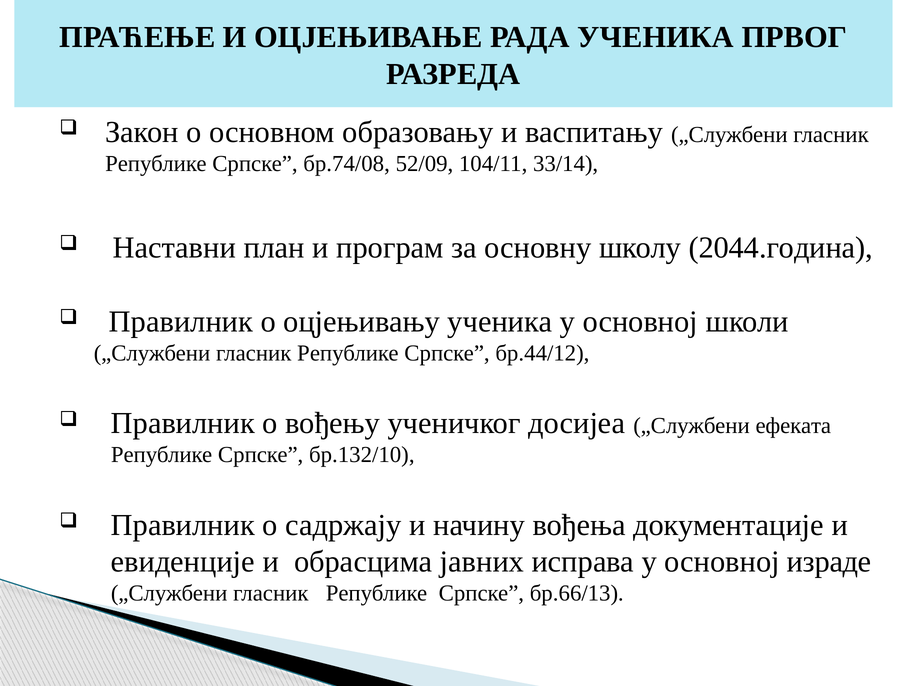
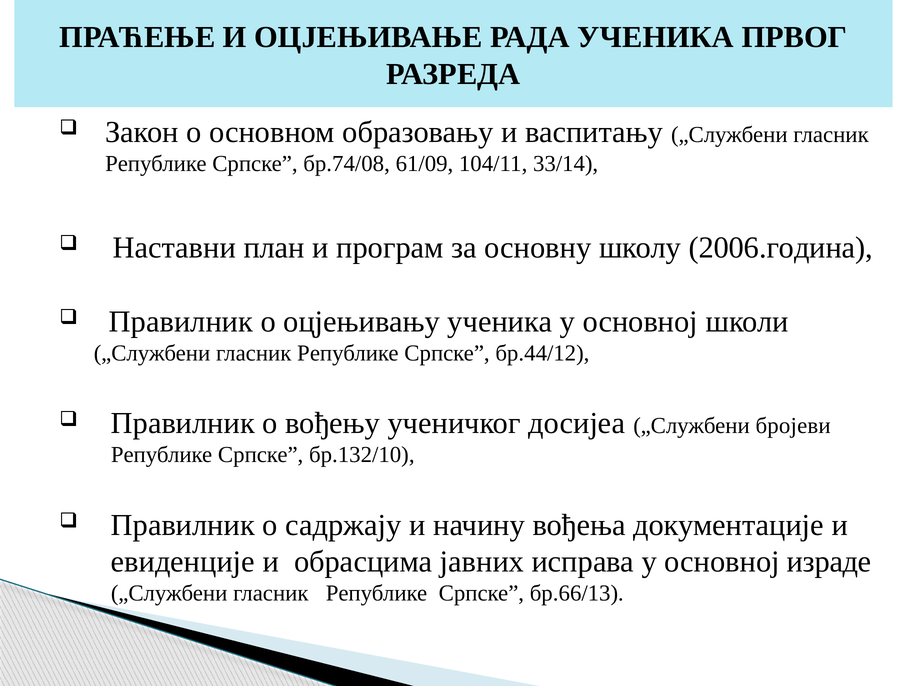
52/09: 52/09 -> 61/09
2044.година: 2044.година -> 2006.година
ефеката: ефеката -> бројеви
